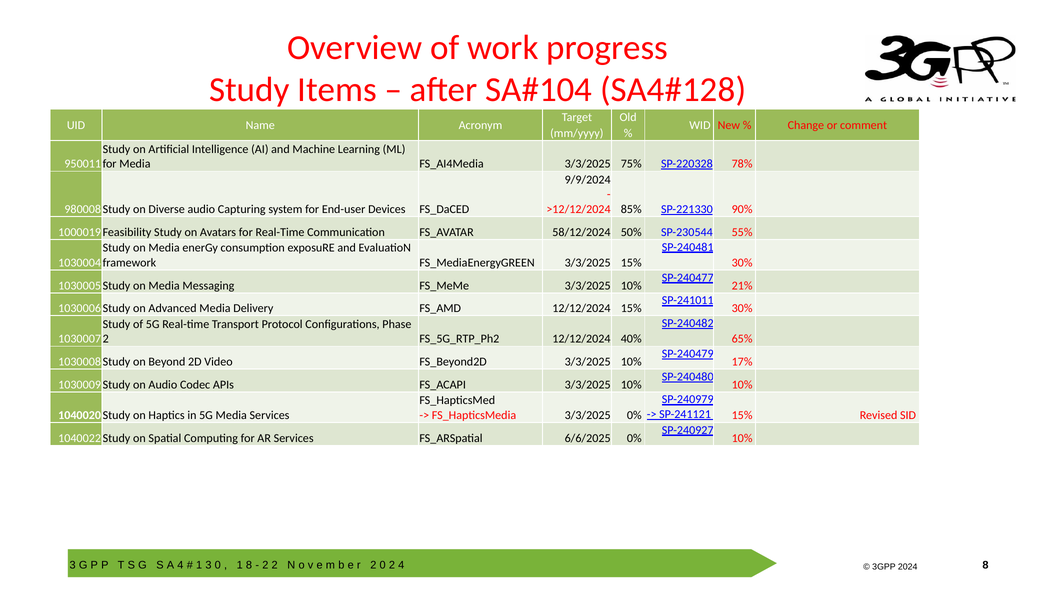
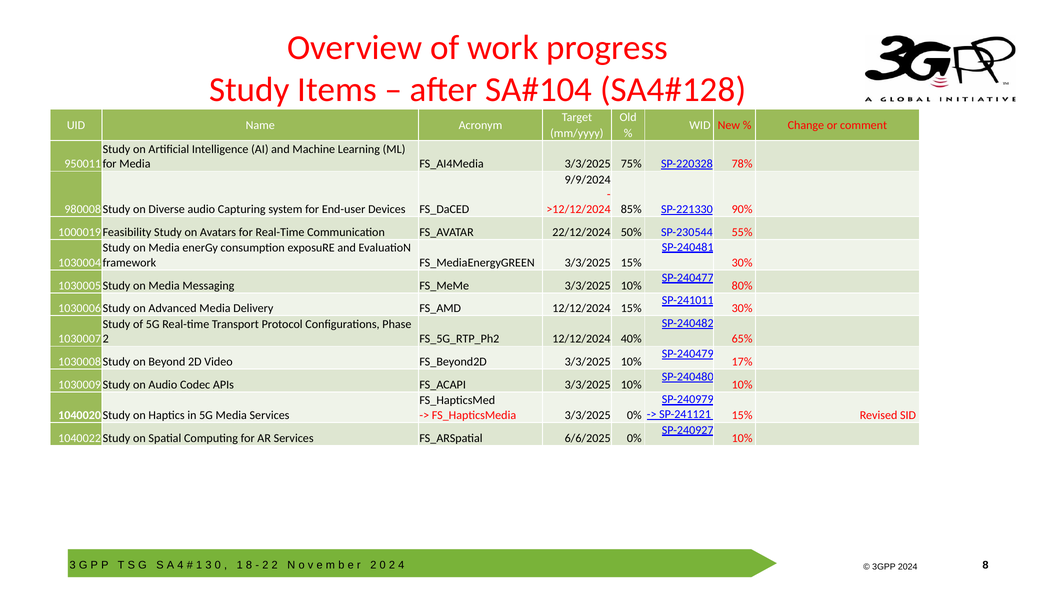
58/12/2024: 58/12/2024 -> 22/12/2024
21%: 21% -> 80%
